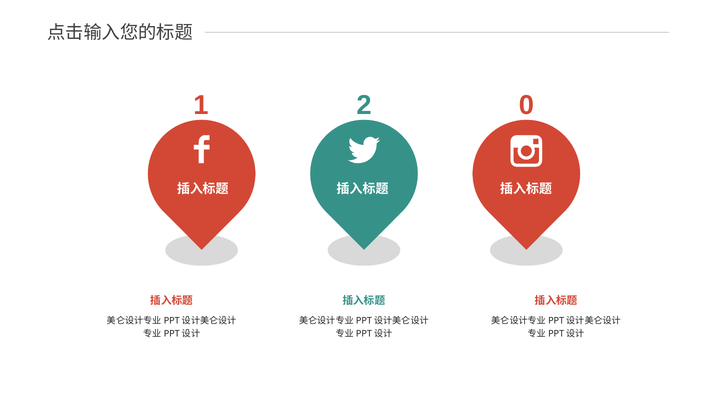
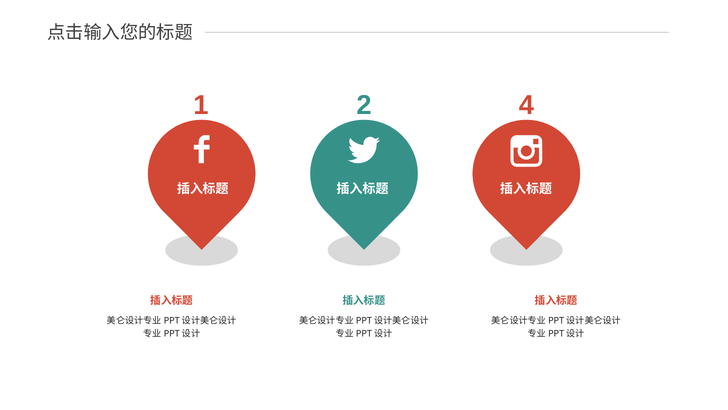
0: 0 -> 4
